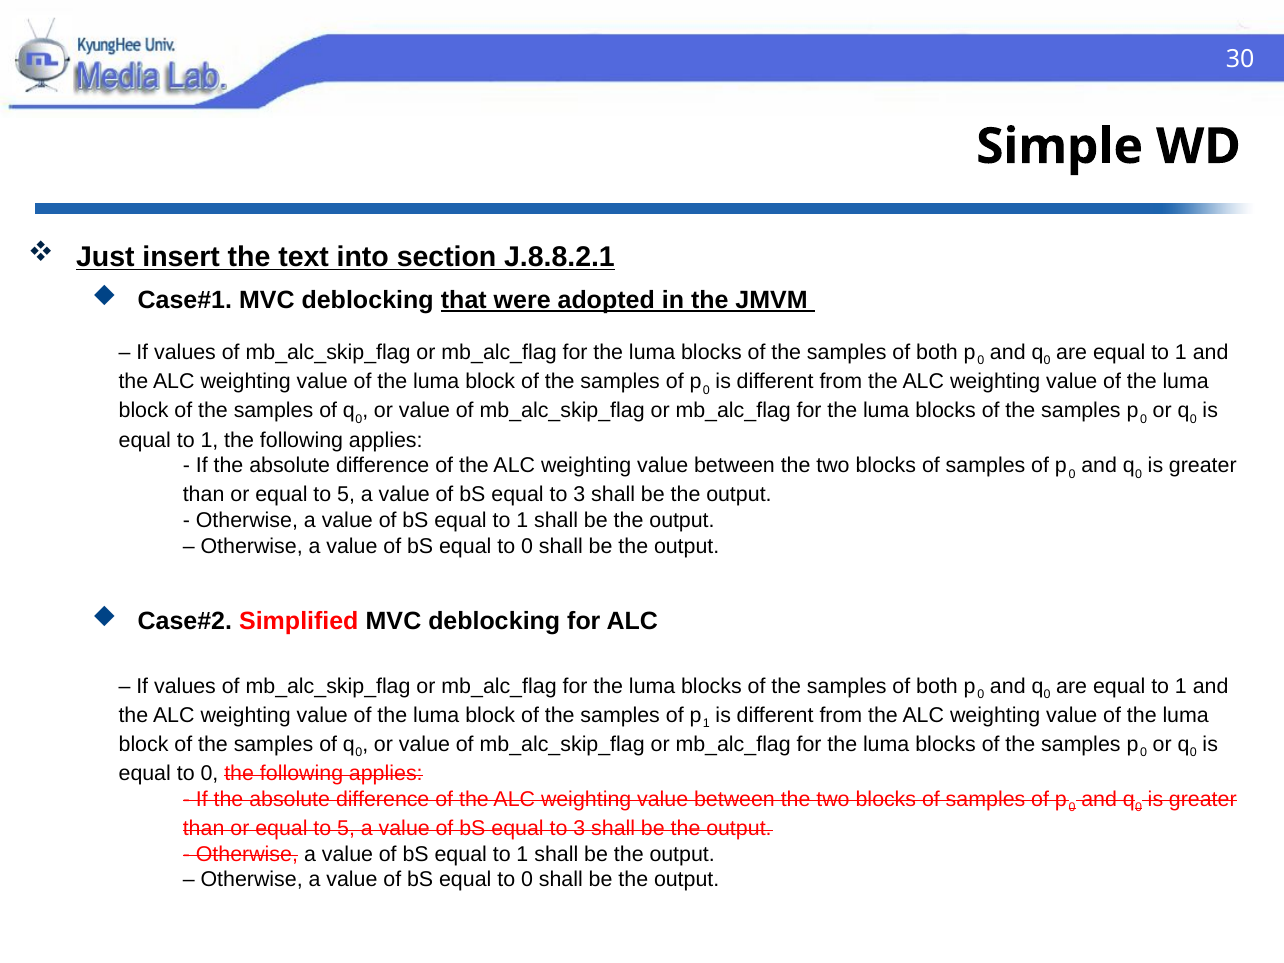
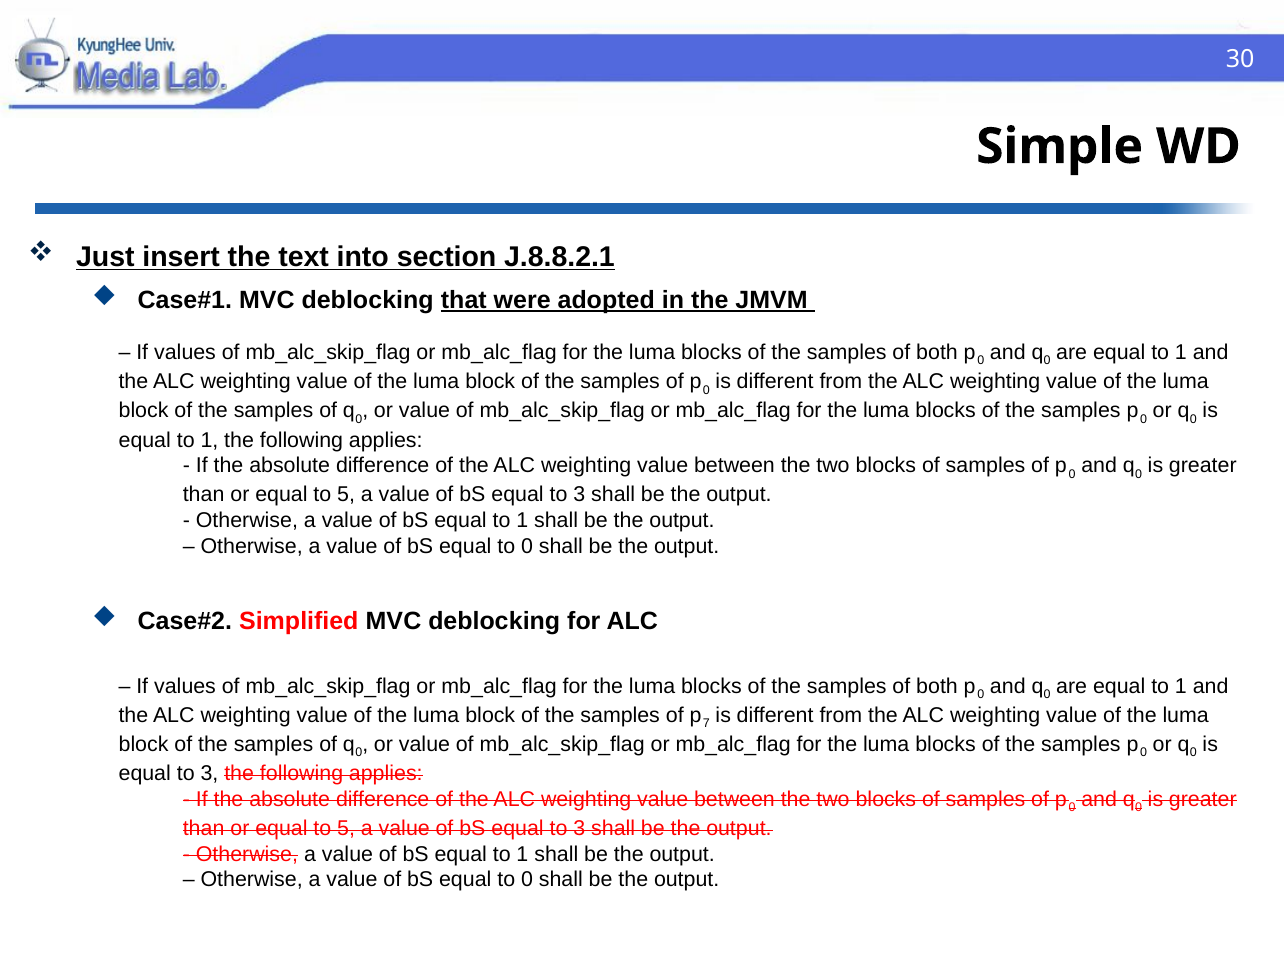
1 at (706, 724): 1 -> 7
0 at (209, 774): 0 -> 3
